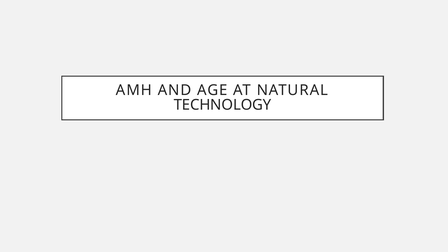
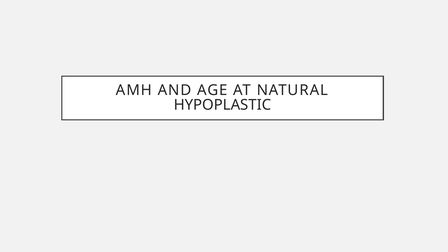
TECHNOLOGY: TECHNOLOGY -> HYPOPLASTIC
